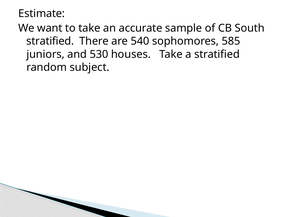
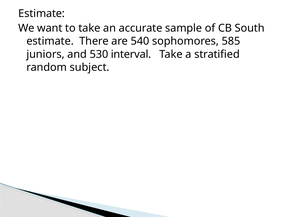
stratified at (50, 41): stratified -> estimate
houses: houses -> interval
